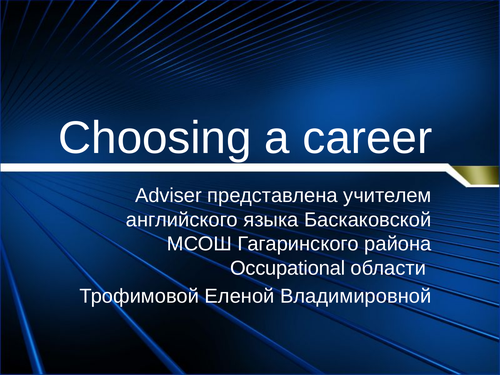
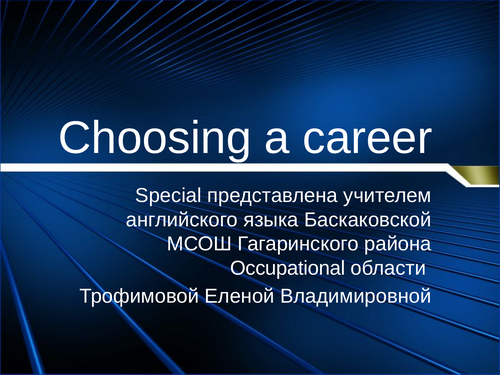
Adviser: Adviser -> Special
